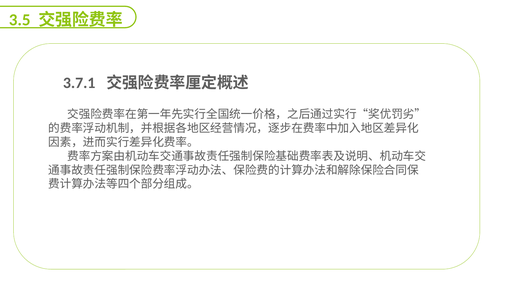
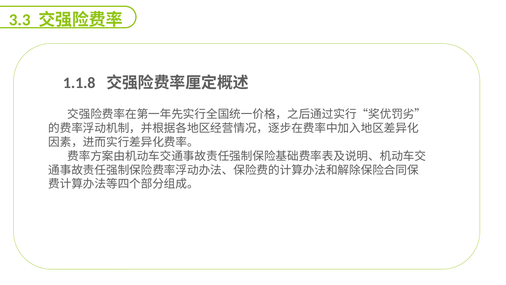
3.5: 3.5 -> 3.3
3.7.1: 3.7.1 -> 1.1.8
